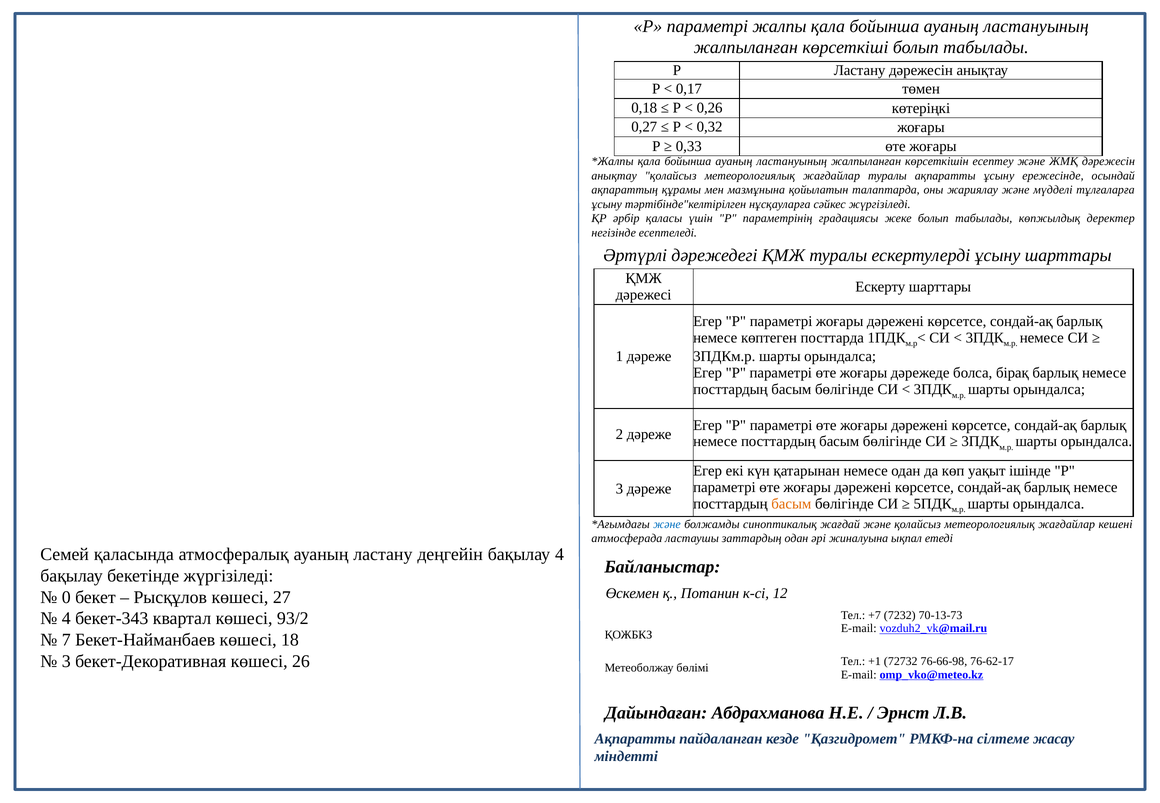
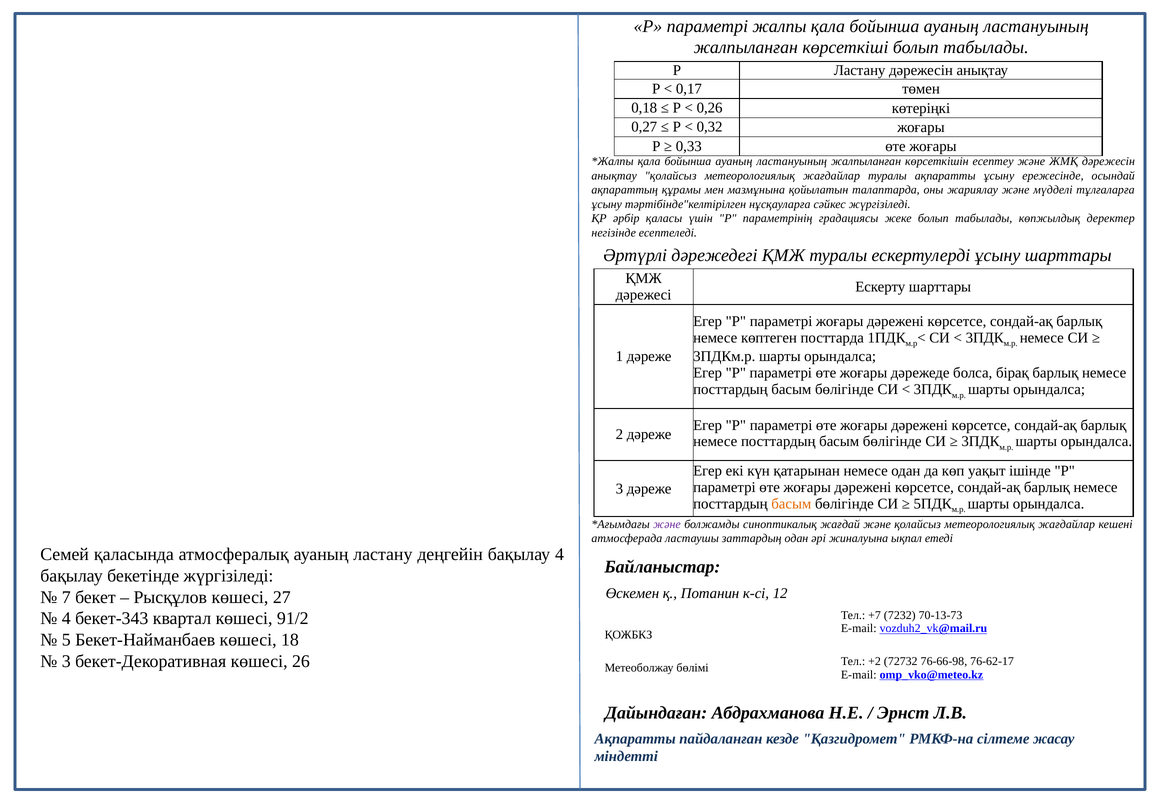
және at (667, 524) colour: blue -> purple
0: 0 -> 7
93/2: 93/2 -> 91/2
7: 7 -> 5
+1: +1 -> +2
